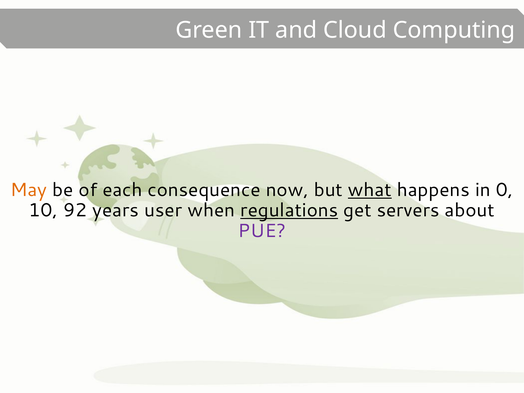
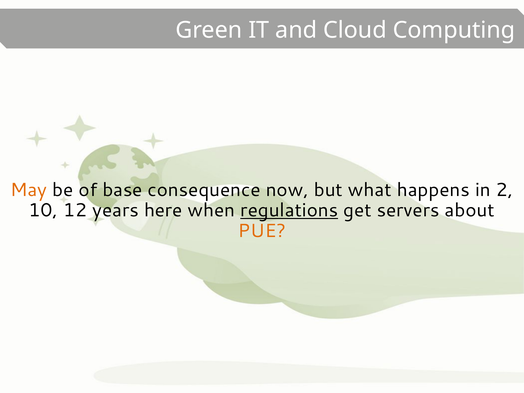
each: each -> base
what underline: present -> none
0: 0 -> 2
92: 92 -> 12
user: user -> here
PUE colour: purple -> orange
